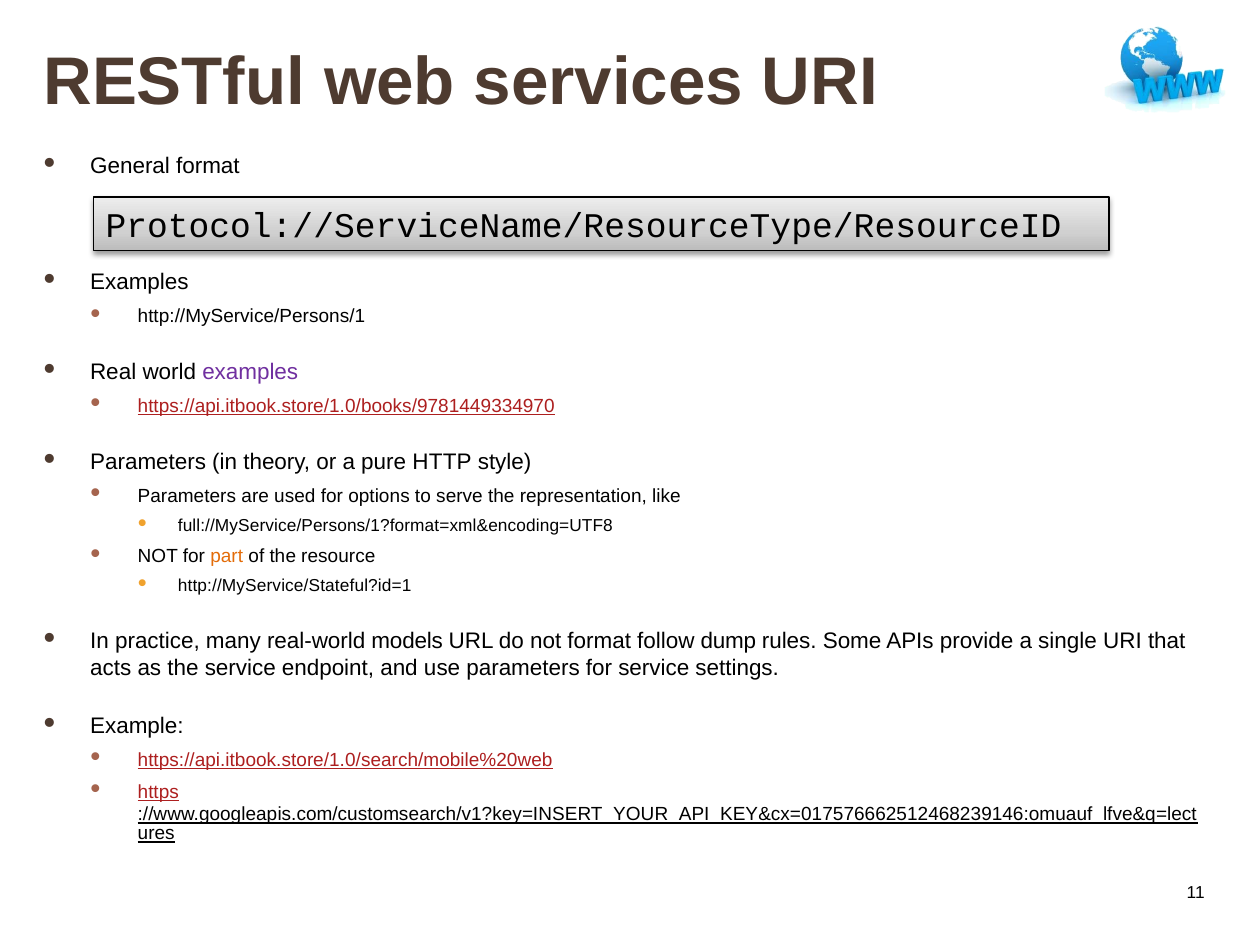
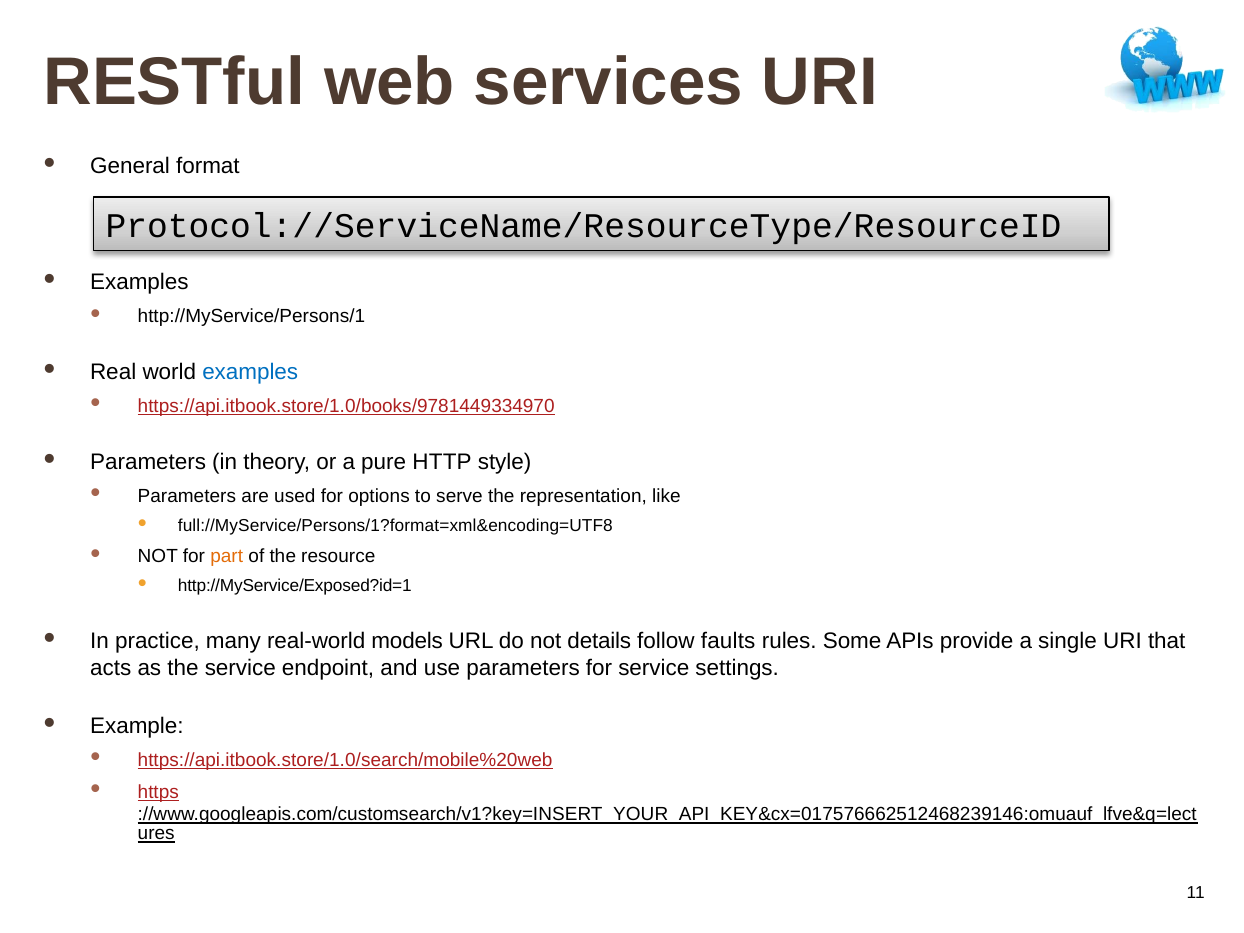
examples at (250, 372) colour: purple -> blue
http://MyService/Stateful?id=1: http://MyService/Stateful?id=1 -> http://MyService/Exposed?id=1
not format: format -> details
dump: dump -> faults
